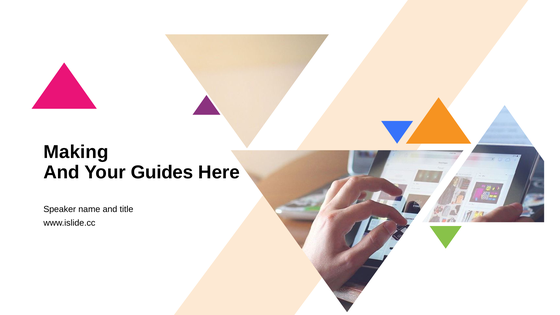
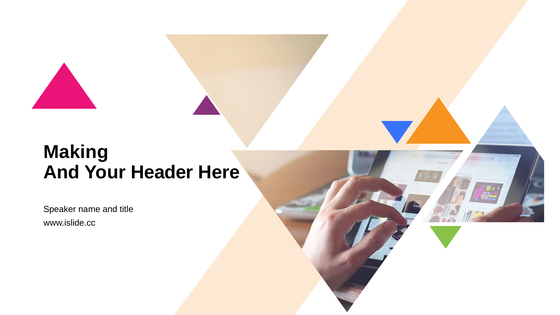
Guides: Guides -> Header
